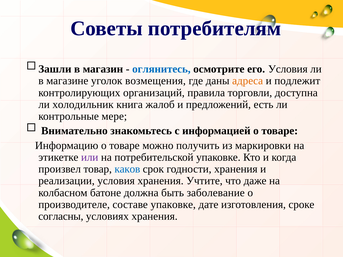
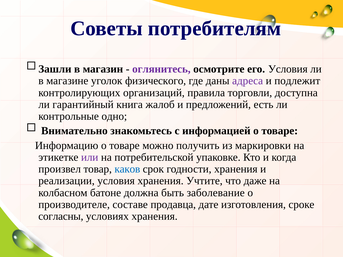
оглянитесь colour: blue -> purple
возмещения: возмещения -> физического
адреса colour: orange -> purple
холодильник: холодильник -> гарантийный
мере: мере -> одно
составе упаковке: упаковке -> продавца
